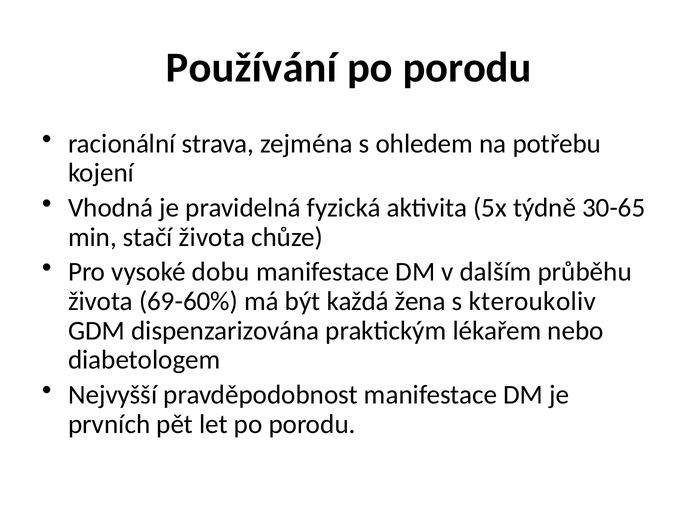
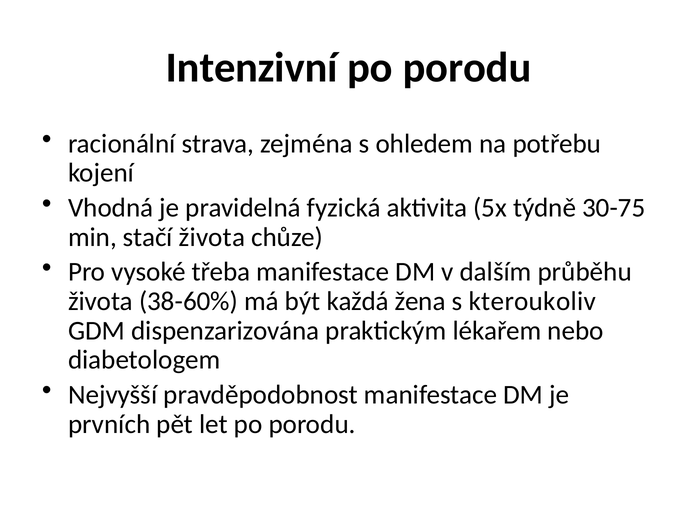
Používání: Používání -> Intenzivní
30-65: 30-65 -> 30-75
dobu: dobu -> třeba
69-60%: 69-60% -> 38-60%
